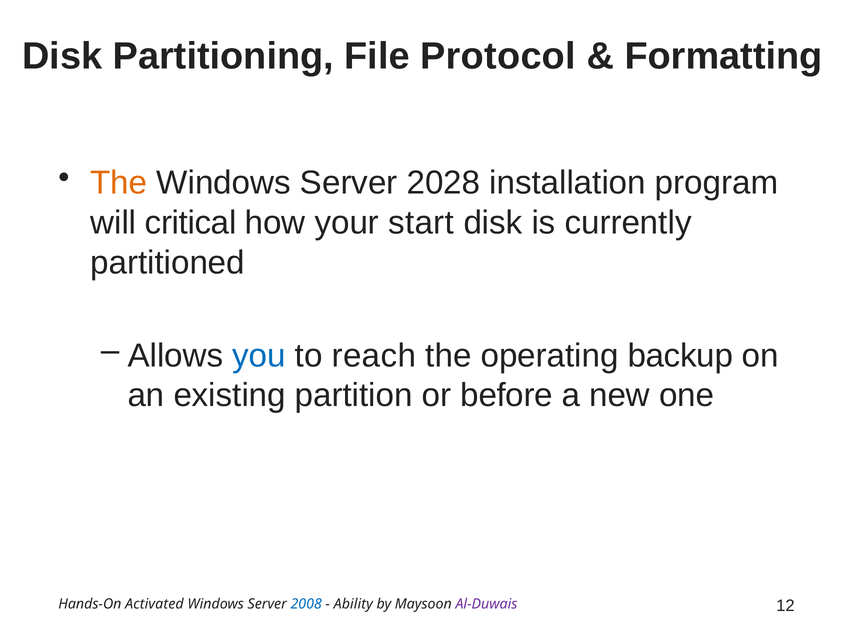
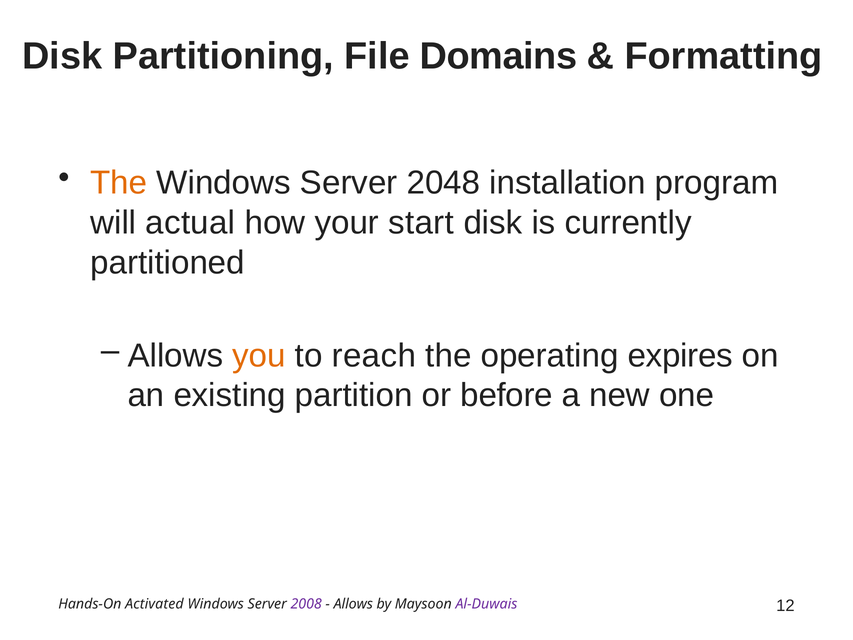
Protocol: Protocol -> Domains
2028: 2028 -> 2048
critical: critical -> actual
you colour: blue -> orange
backup: backup -> expires
2008 colour: blue -> purple
Ability at (353, 604): Ability -> Allows
